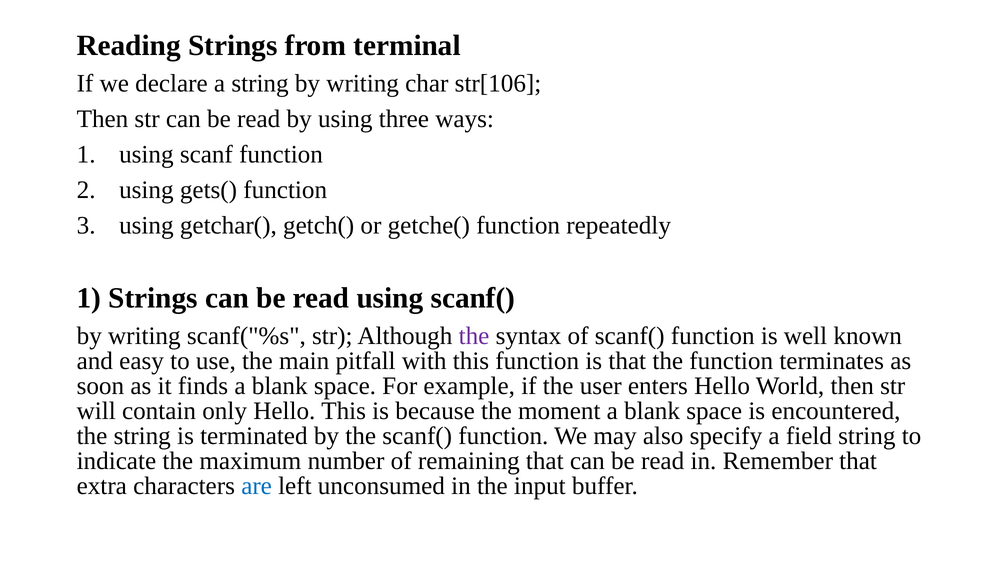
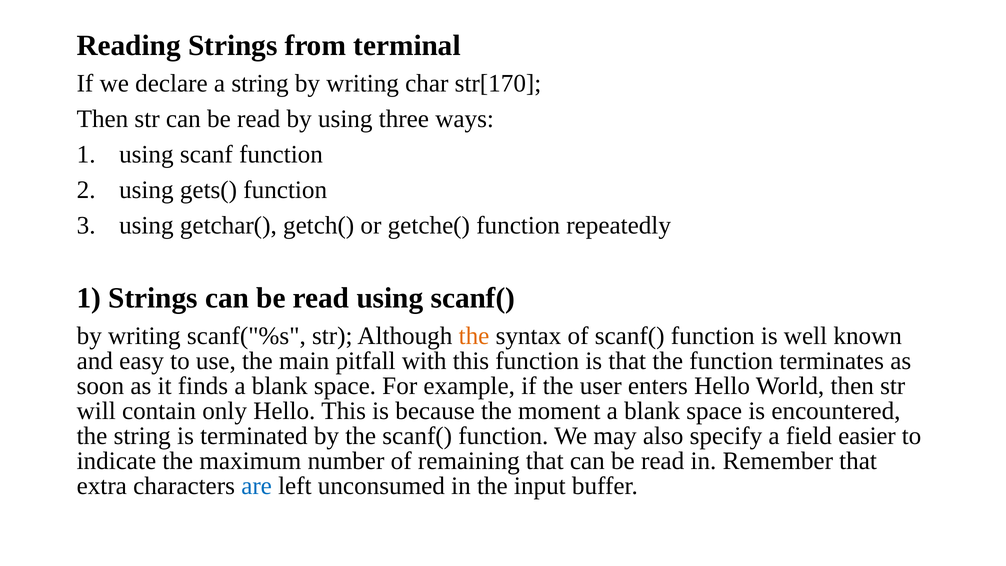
str[106: str[106 -> str[170
the at (474, 336) colour: purple -> orange
field string: string -> easier
